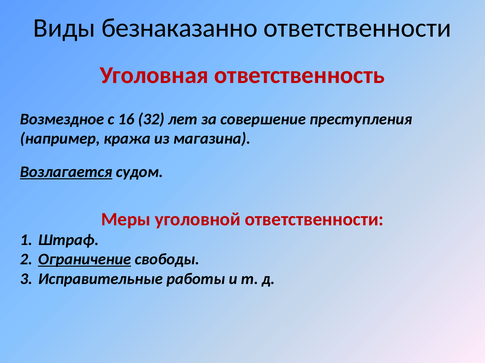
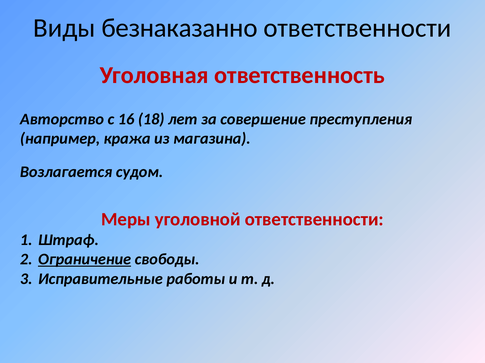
Возмездное: Возмездное -> Авторство
32: 32 -> 18
Возлагается underline: present -> none
